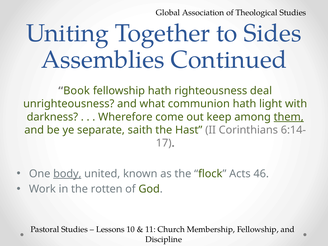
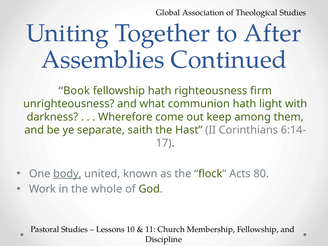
Sides: Sides -> After
deal: deal -> firm
them underline: present -> none
46: 46 -> 80
rotten: rotten -> whole
